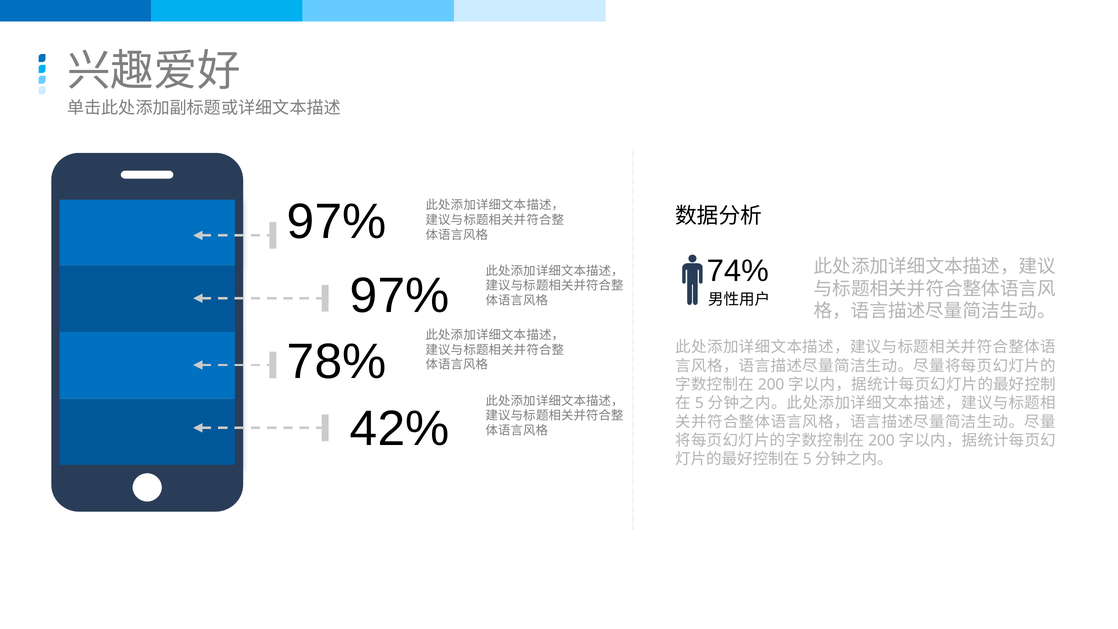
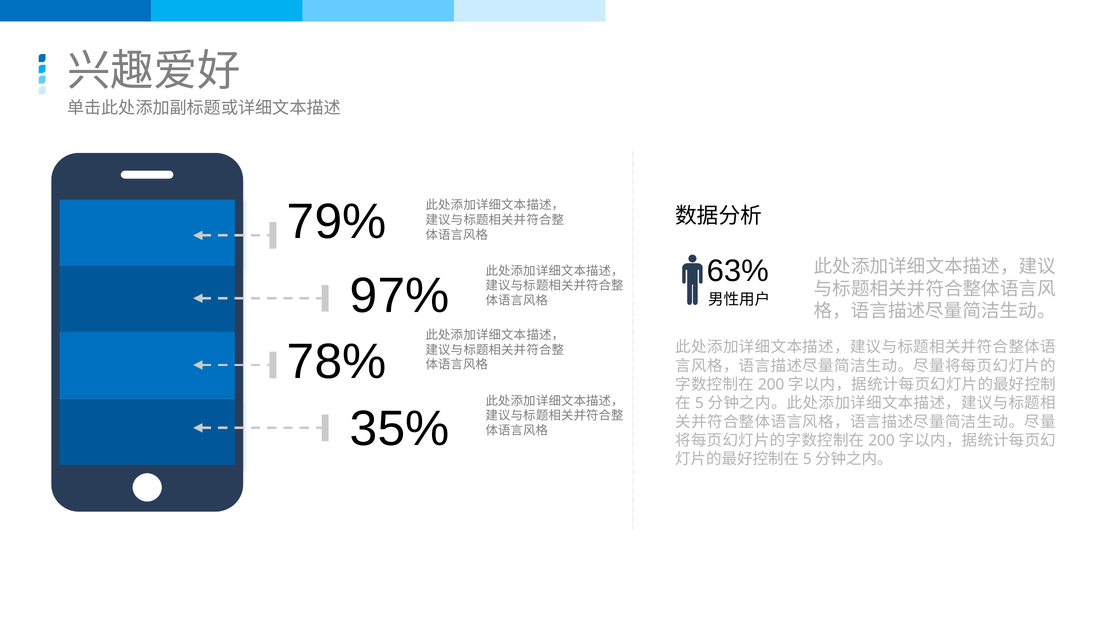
97% at (337, 222): 97% -> 79%
74%: 74% -> 63%
42%: 42% -> 35%
